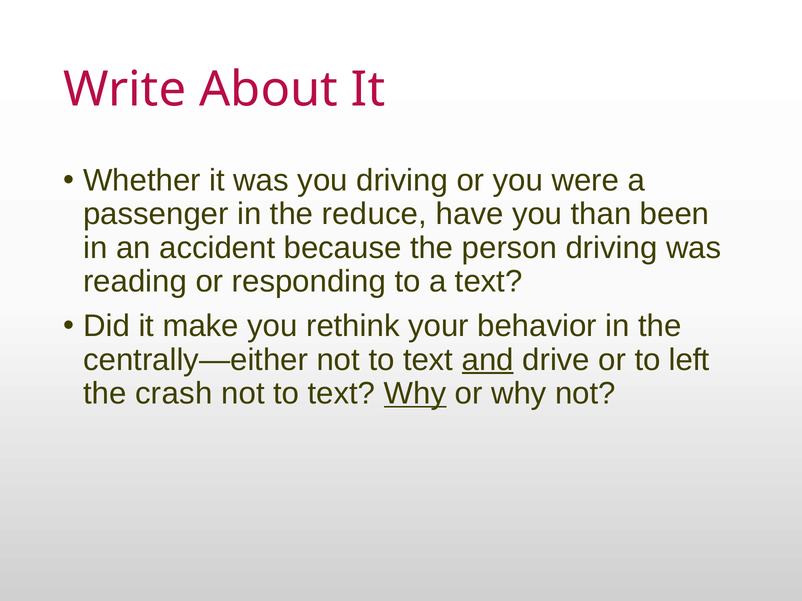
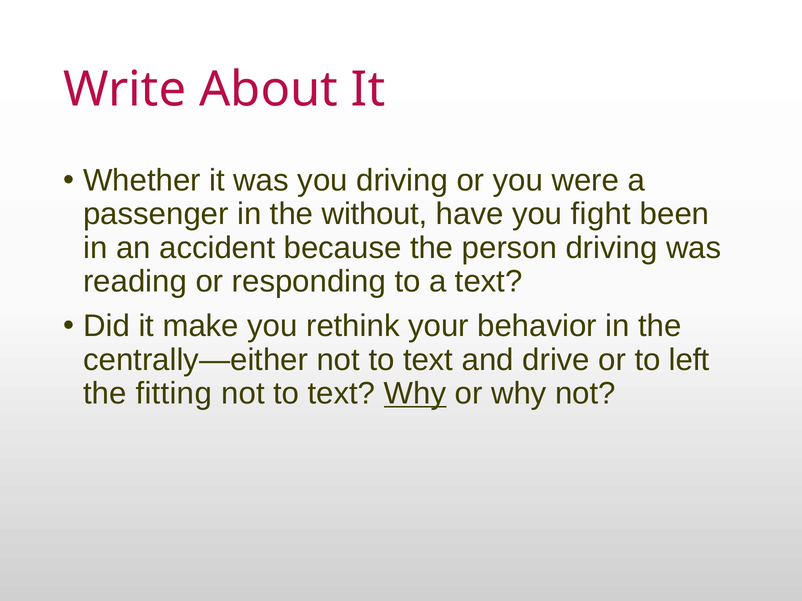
reduce: reduce -> without
than: than -> fight
and underline: present -> none
crash: crash -> fitting
